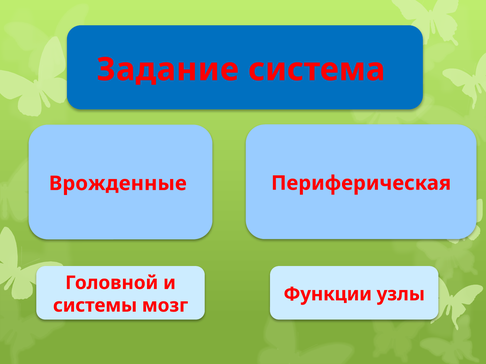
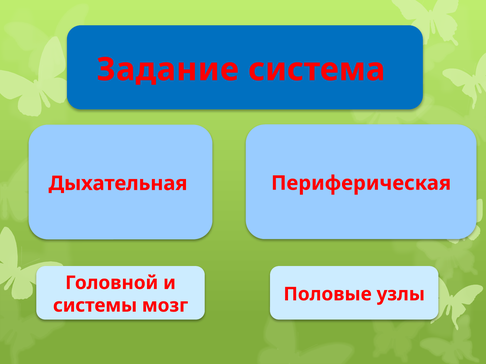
Врожденные: Врожденные -> Дыхательная
Функции: Функции -> Половые
